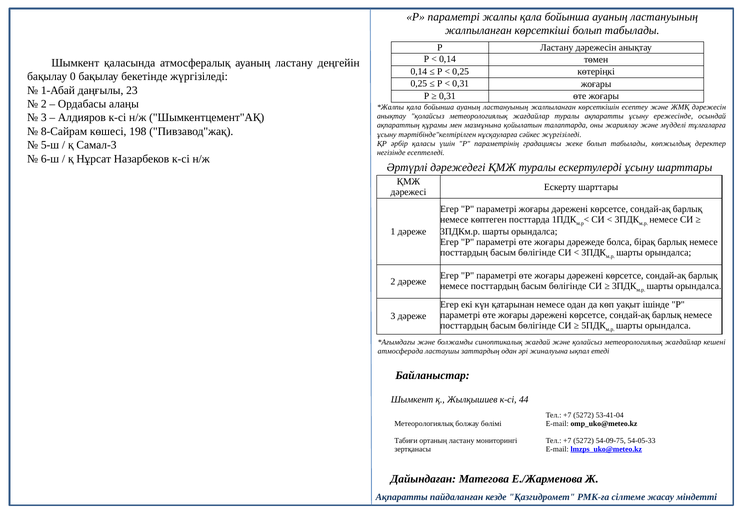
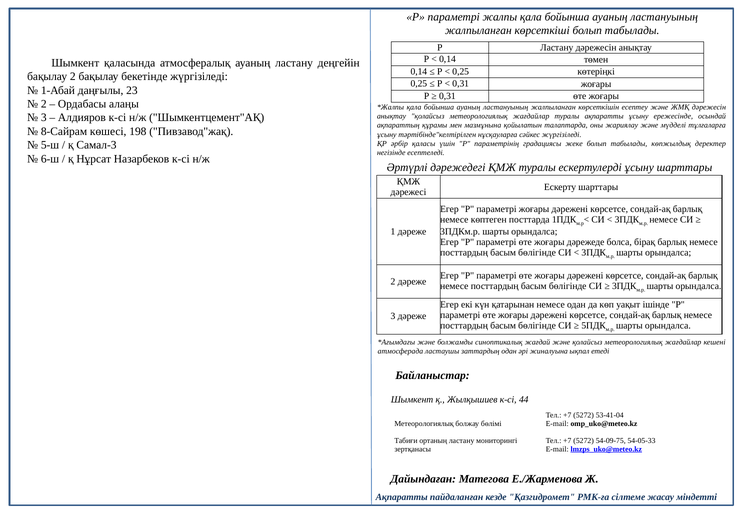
бақылау 0: 0 -> 2
